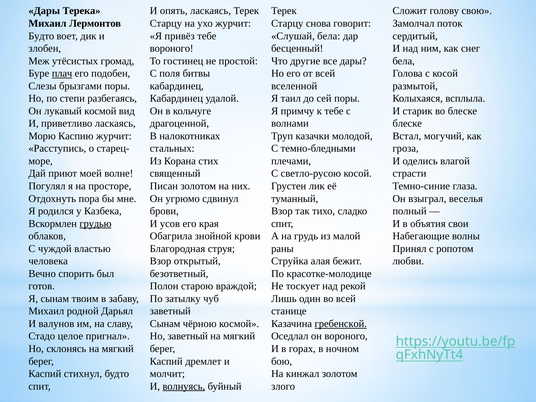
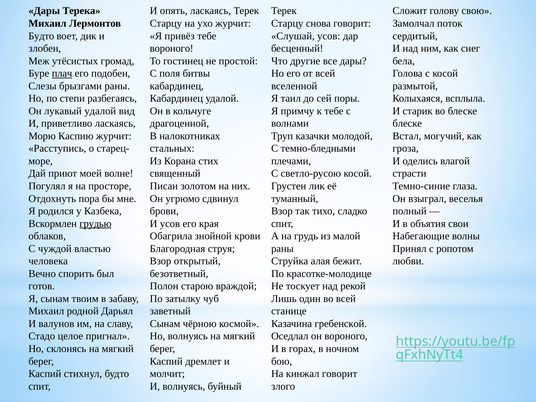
Слушай бела: бела -> усов
брызгами поры: поры -> раны
лукавый космой: космой -> удалой
гребенской underline: present -> none
Но заветный: заветный -> волнуясь
кинжал золотом: золотом -> говорит
волнуясь at (184, 386) underline: present -> none
